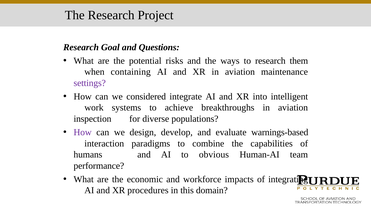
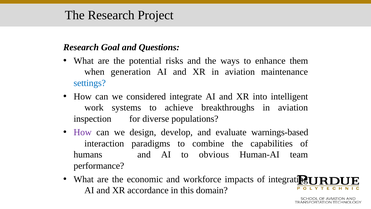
to research: research -> enhance
containing: containing -> generation
settings colour: purple -> blue
procedures: procedures -> accordance
